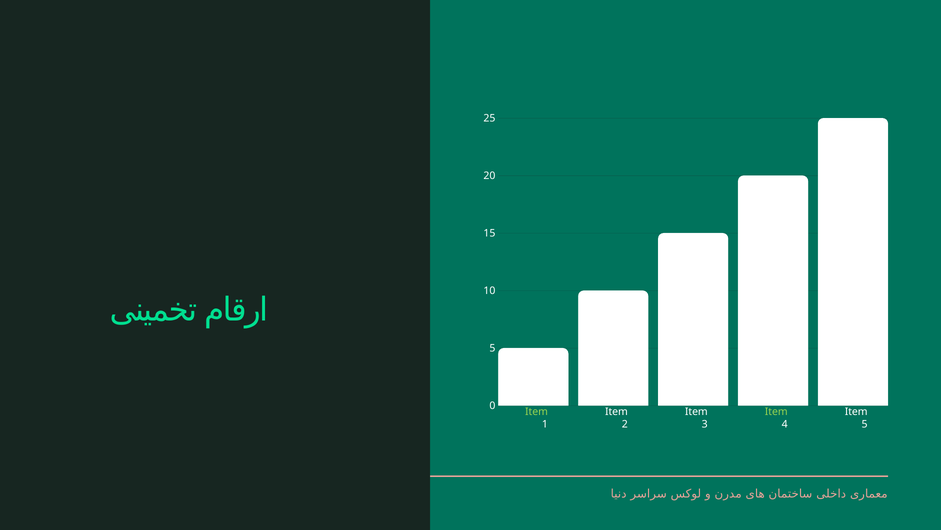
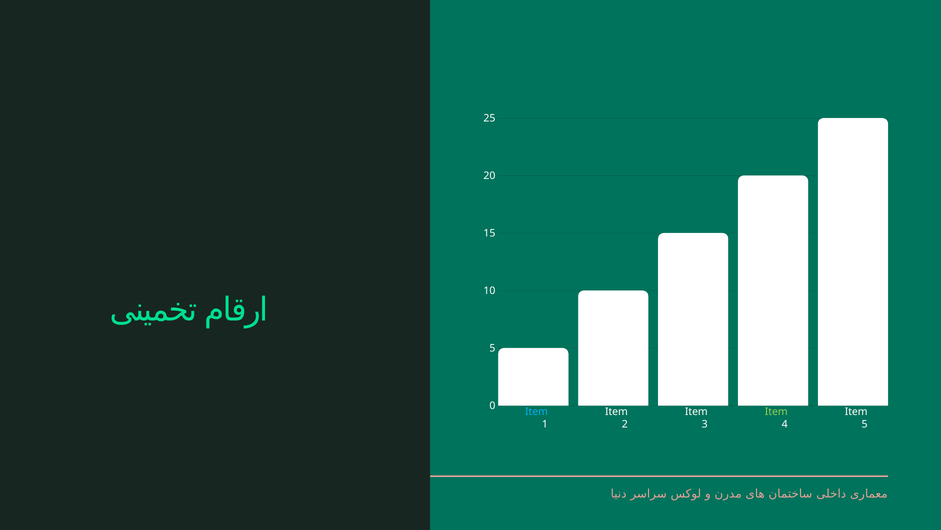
Item at (537, 411) colour: light green -> light blue
